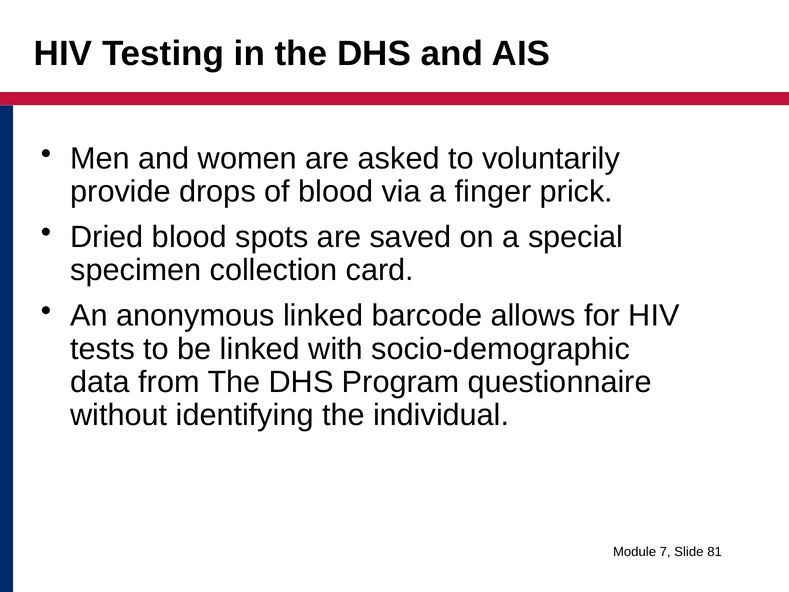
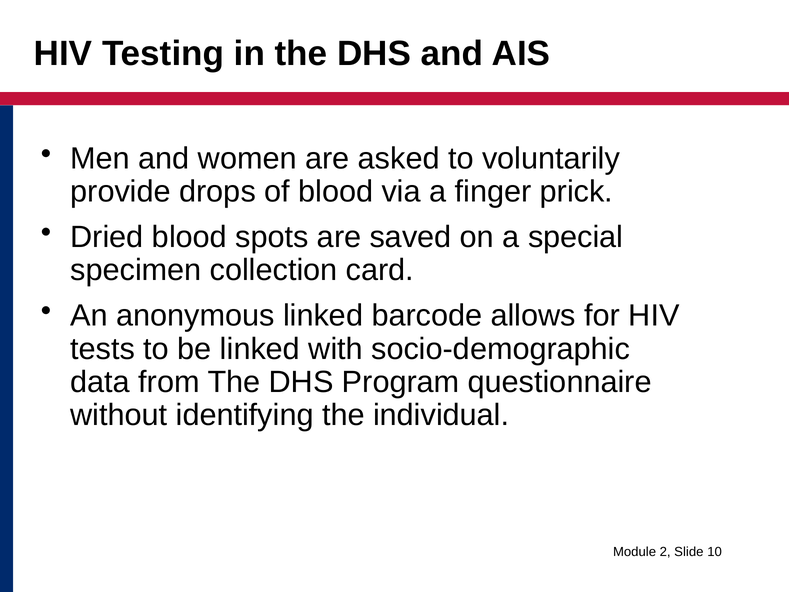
7: 7 -> 2
81: 81 -> 10
